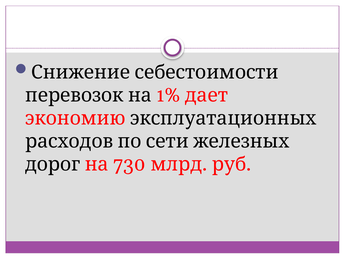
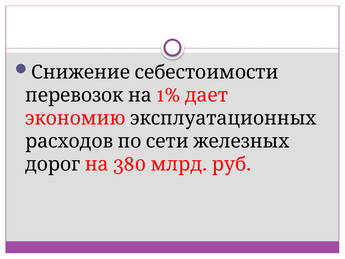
730: 730 -> 380
